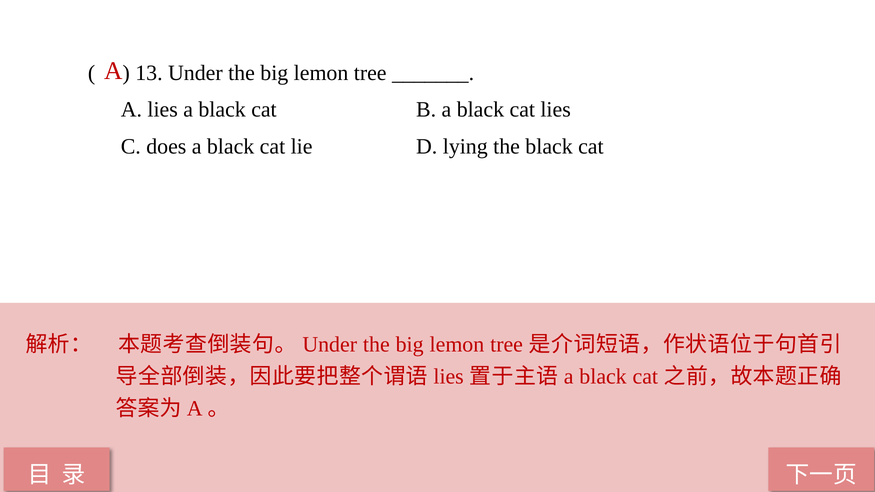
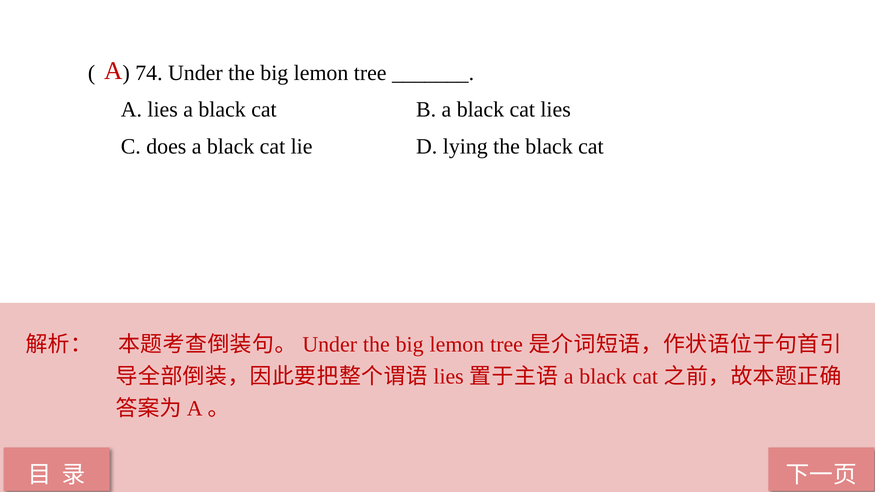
13: 13 -> 74
